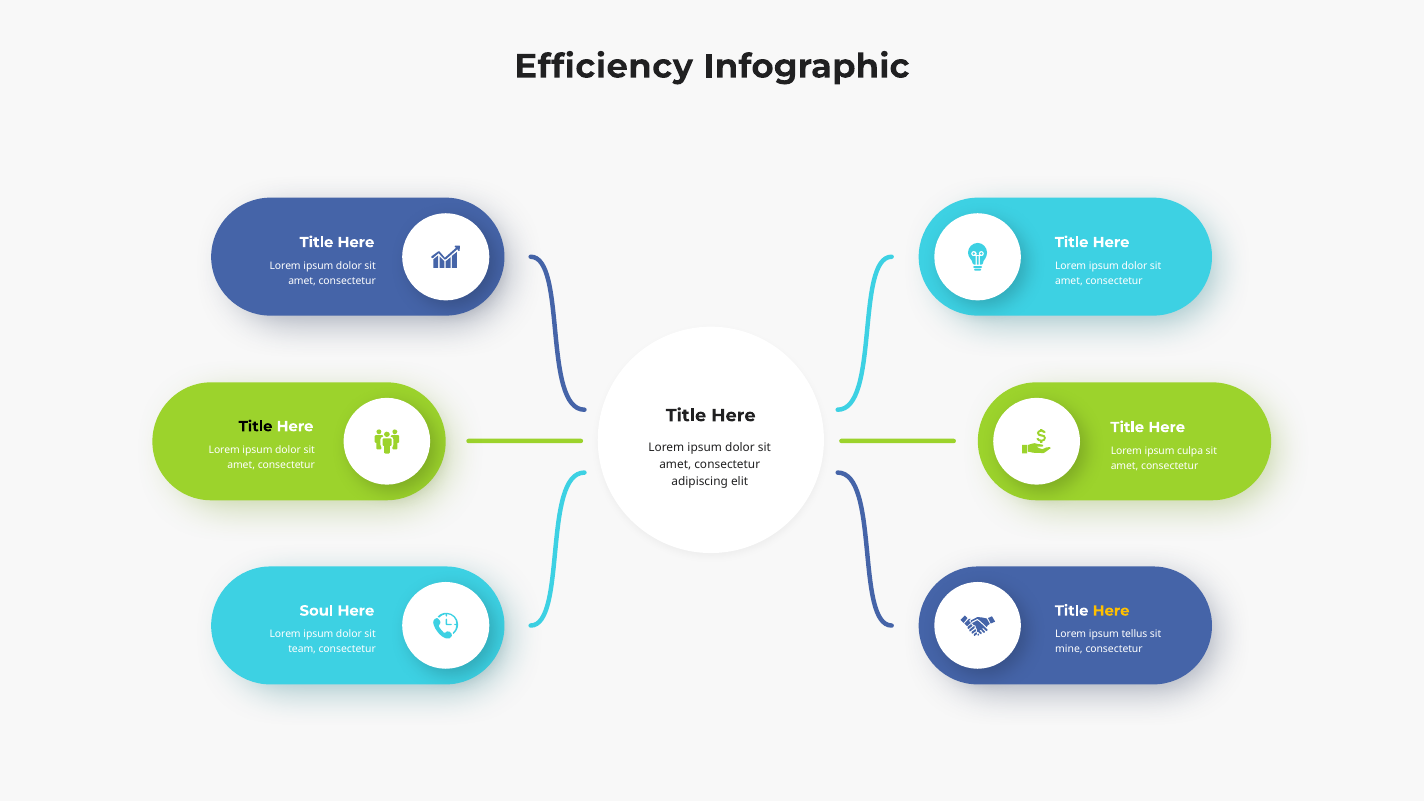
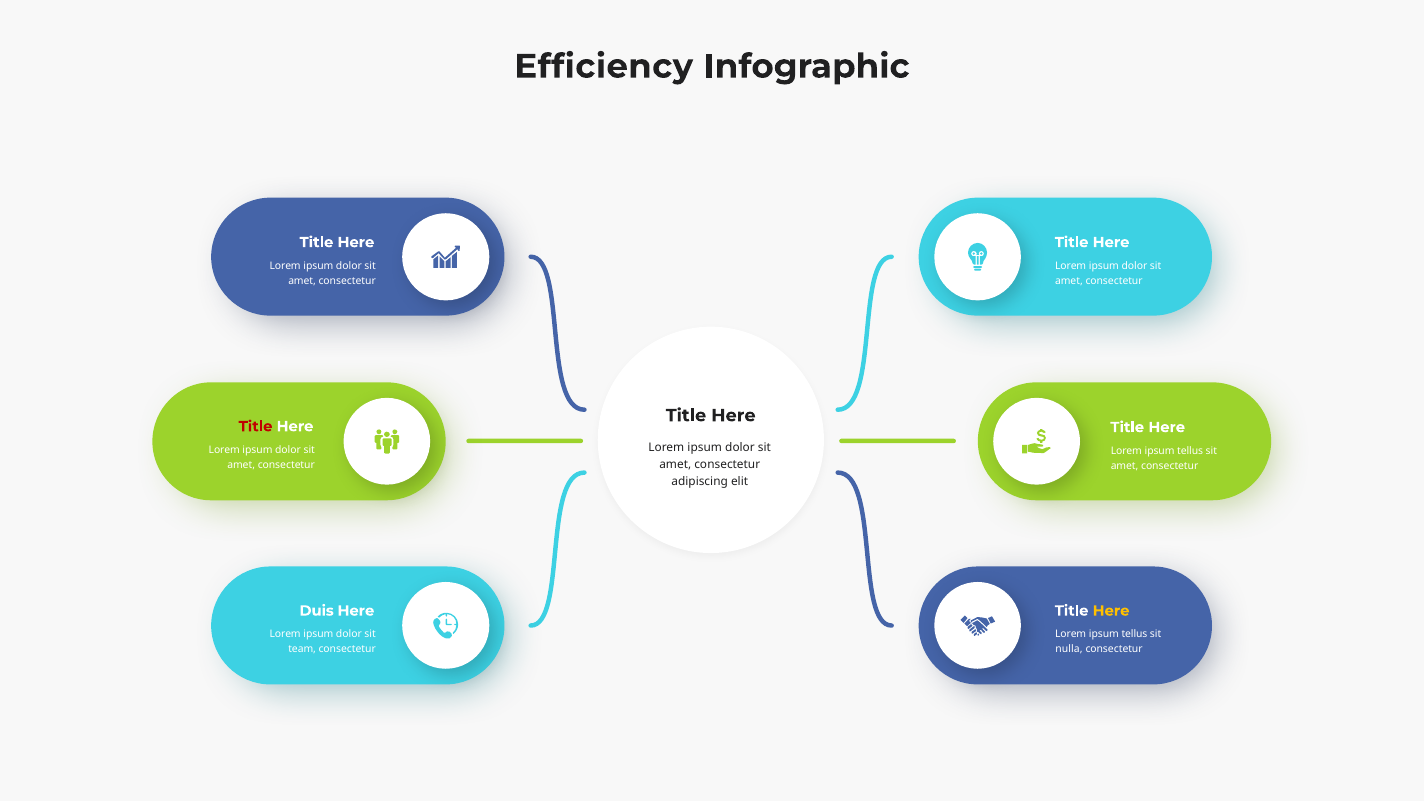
Title at (256, 426) colour: black -> red
culpa at (1190, 451): culpa -> tellus
Soul: Soul -> Duis
mine: mine -> nulla
